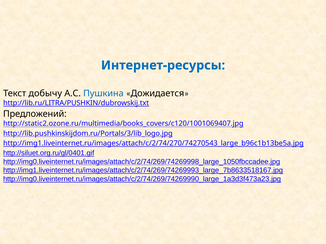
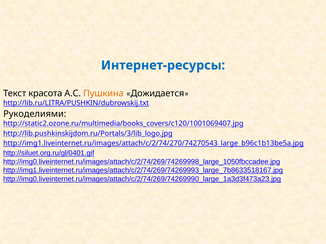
добычу: добычу -> красота
Пушкина colour: blue -> orange
Предложений: Предложений -> Рукоделиями
